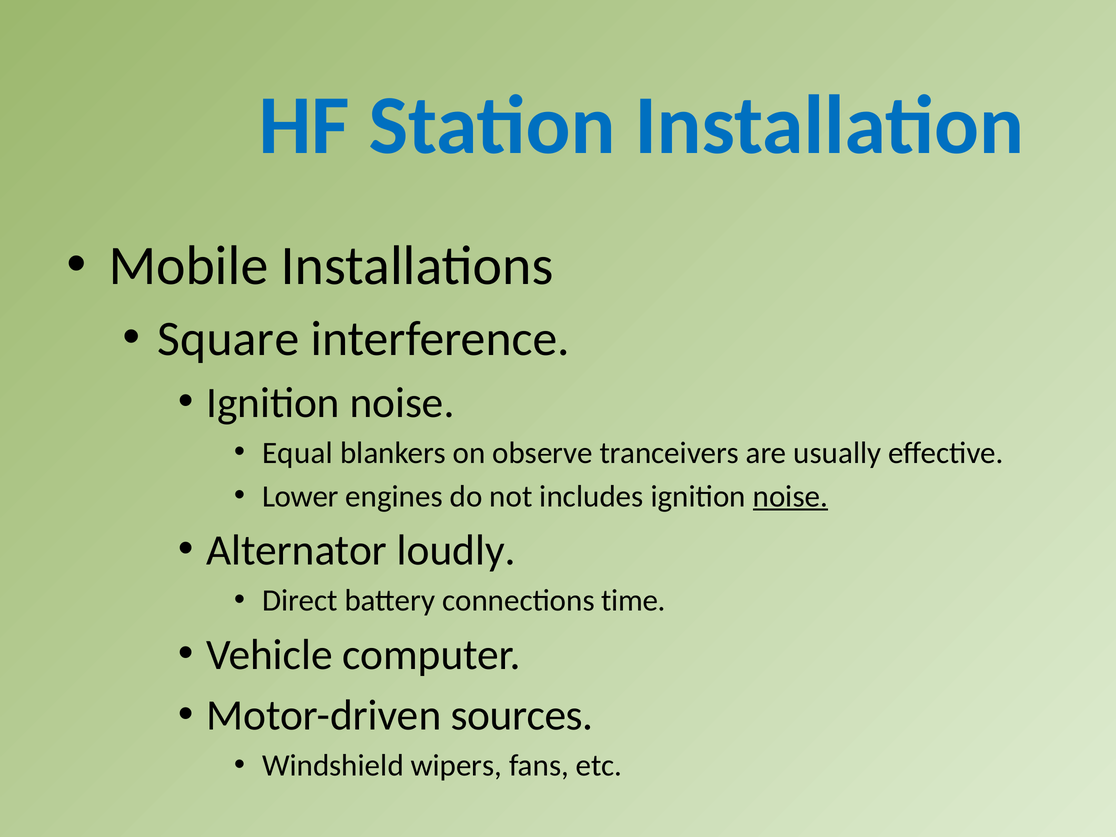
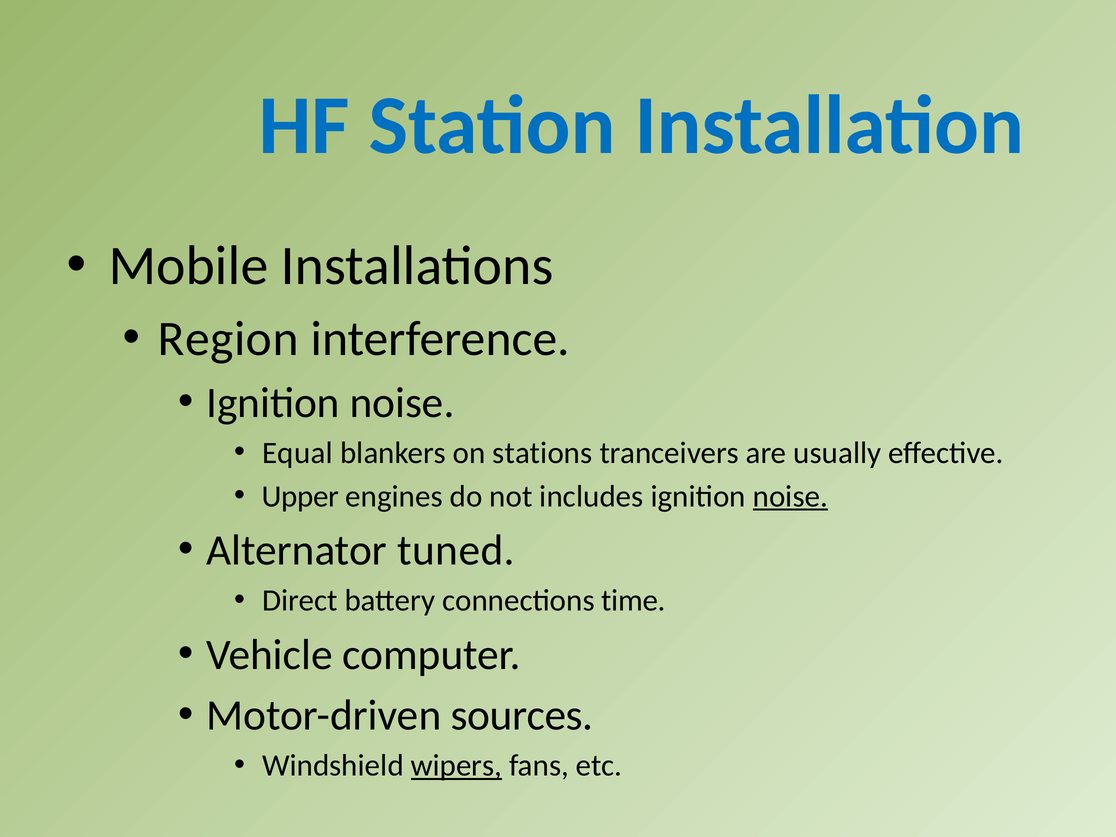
Square: Square -> Region
observe: observe -> stations
Lower: Lower -> Upper
loudly: loudly -> tuned
wipers underline: none -> present
